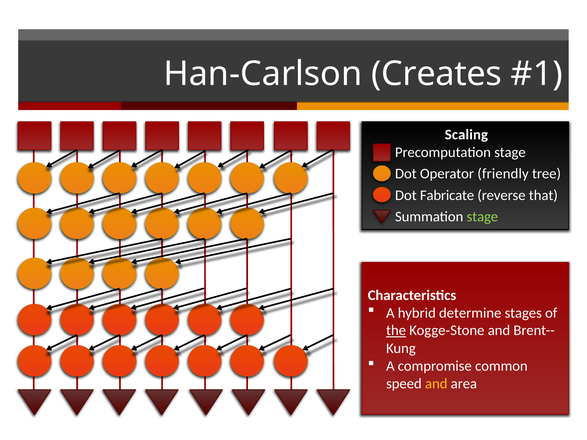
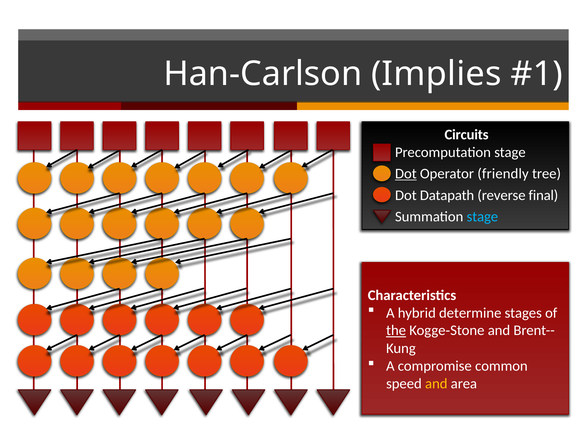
Creates: Creates -> Implies
Scaling: Scaling -> Circuits
Dot at (406, 174) underline: none -> present
Fabricate: Fabricate -> Datapath
that: that -> final
stage at (482, 217) colour: light green -> light blue
